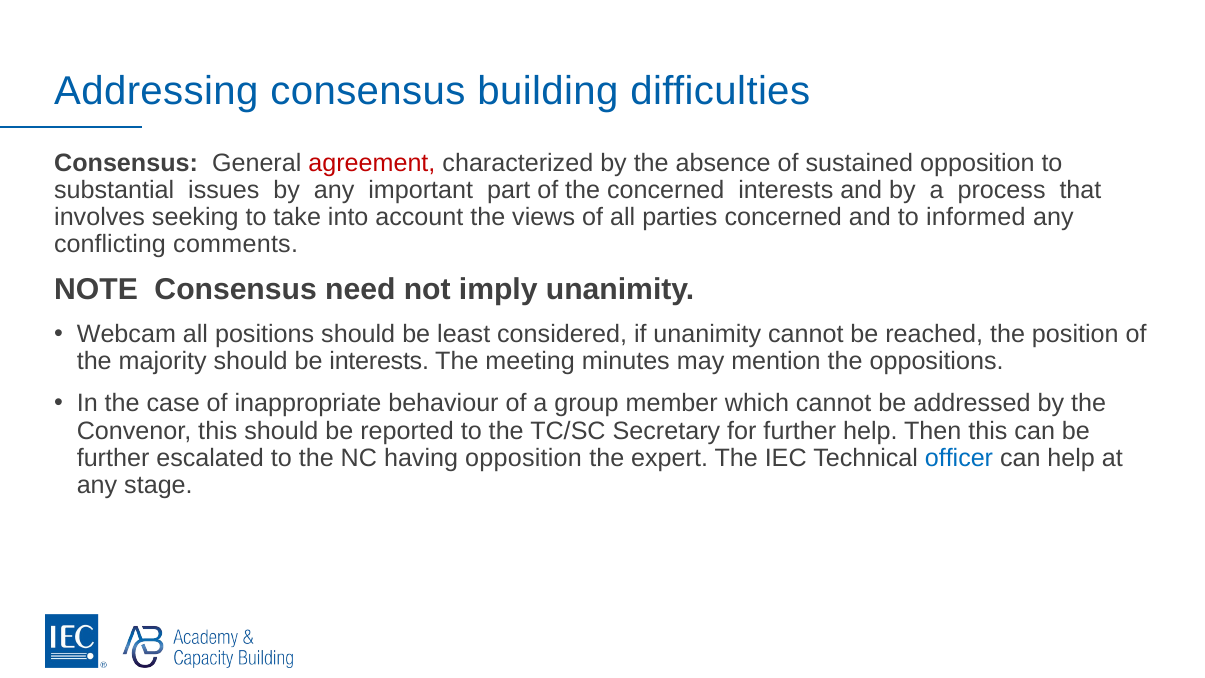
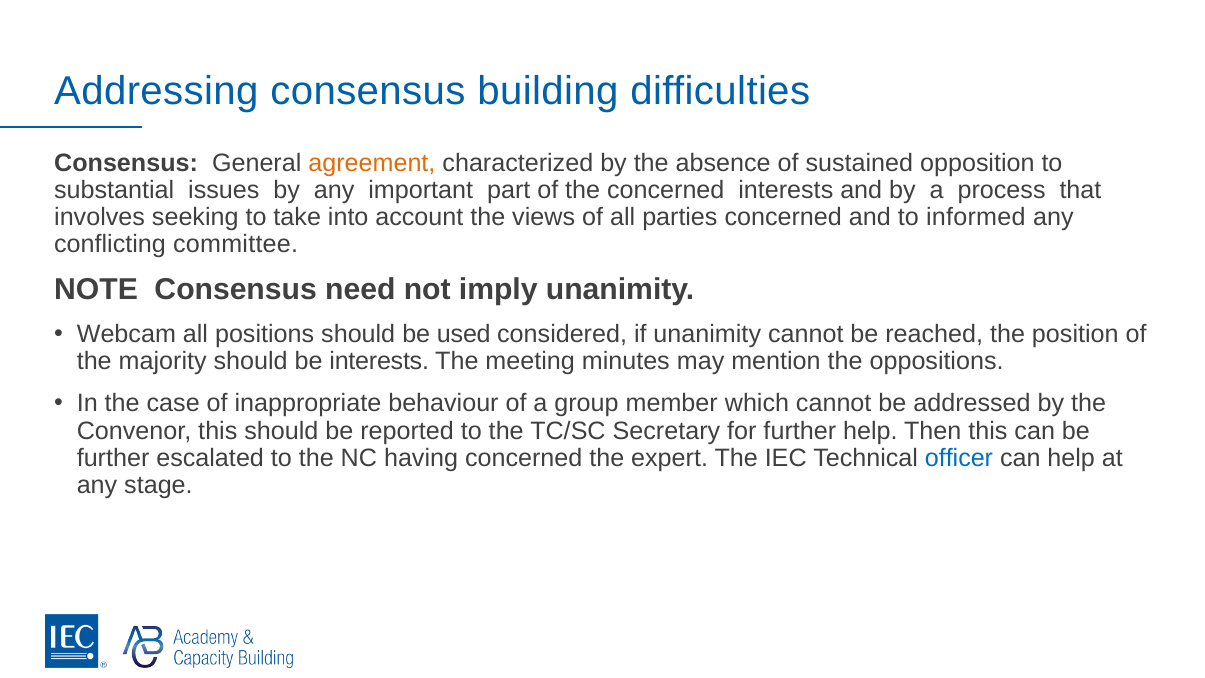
agreement colour: red -> orange
comments: comments -> committee
least: least -> used
having opposition: opposition -> concerned
